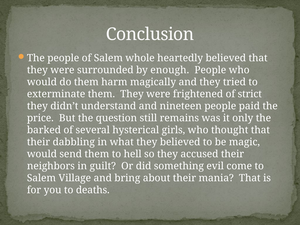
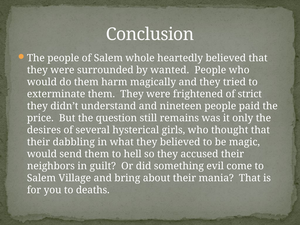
enough: enough -> wanted
barked: barked -> desires
